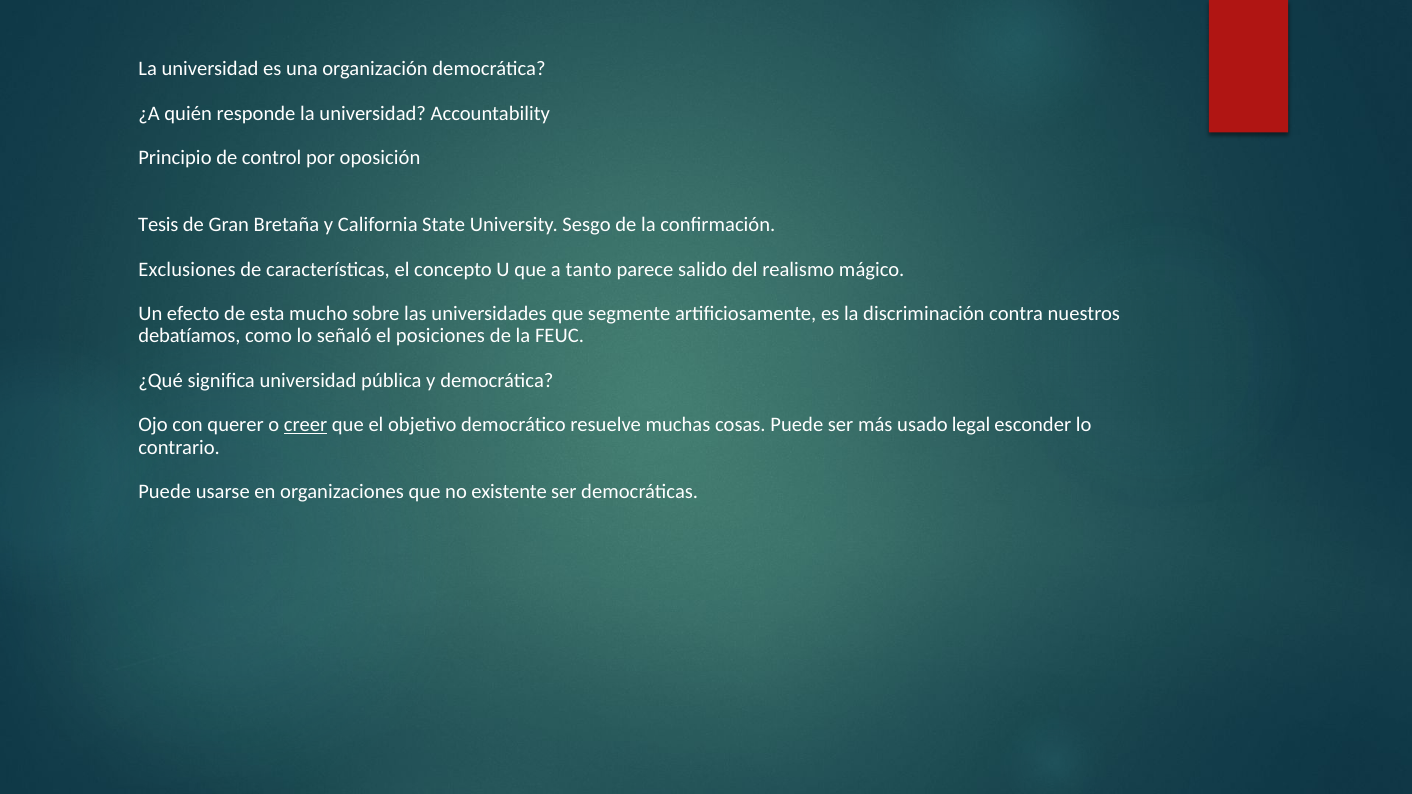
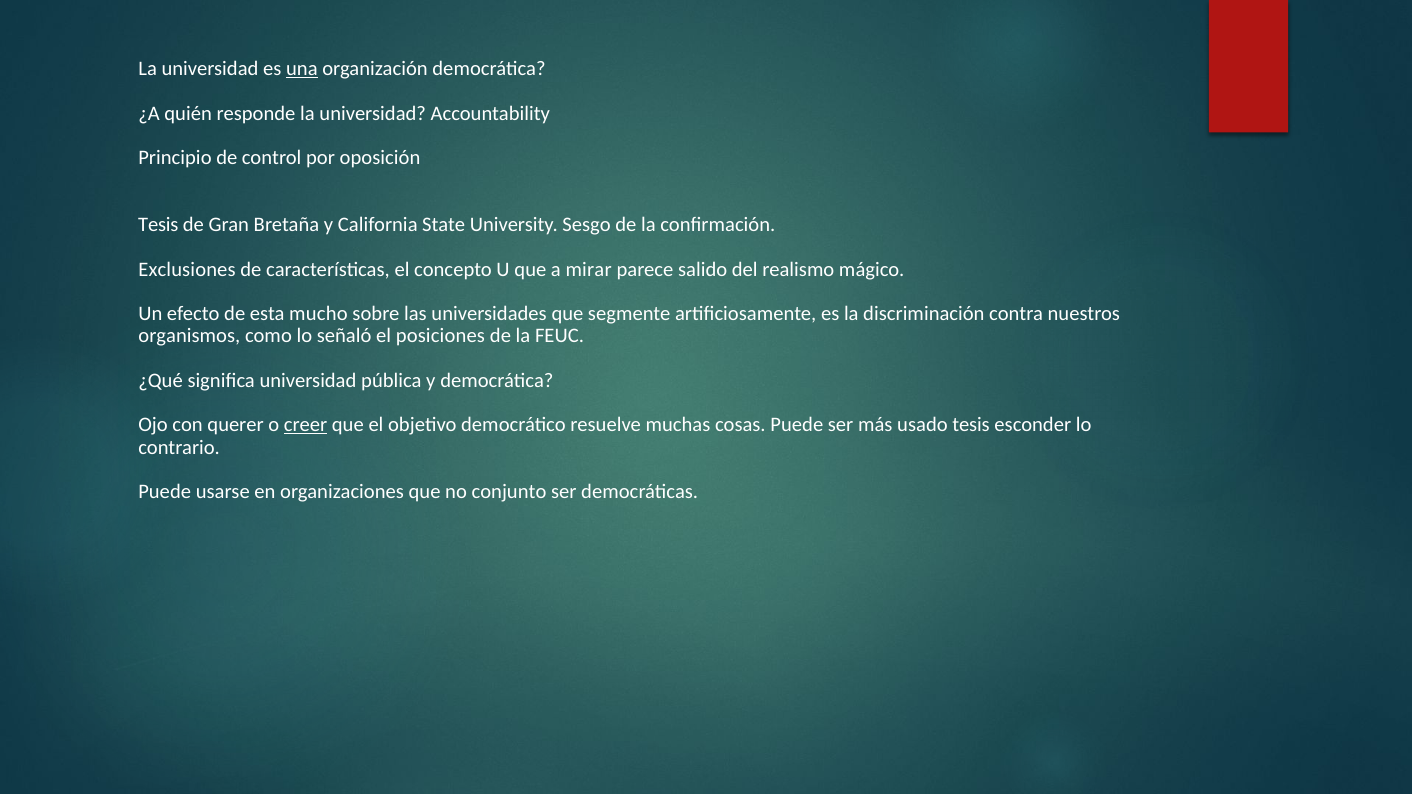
una underline: none -> present
tanto: tanto -> mirar
debatíamos: debatíamos -> organismos
usado legal: legal -> tesis
existente: existente -> conjunto
